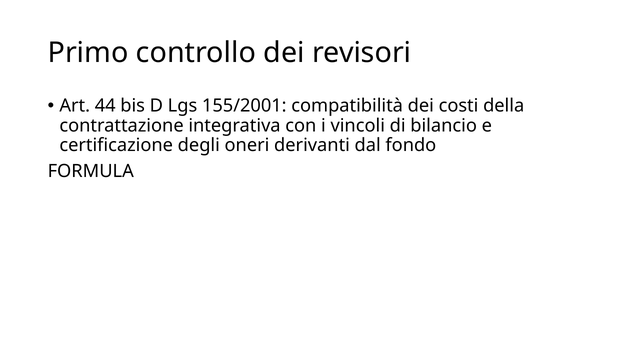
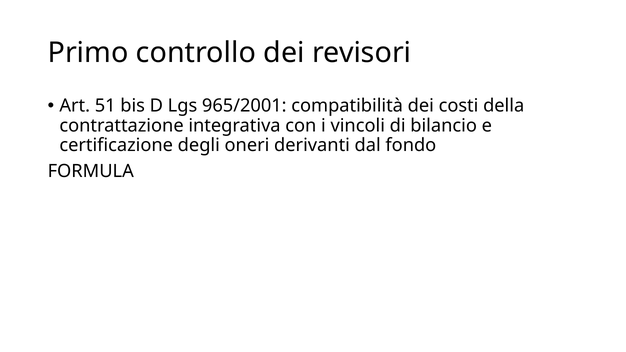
44: 44 -> 51
155/2001: 155/2001 -> 965/2001
